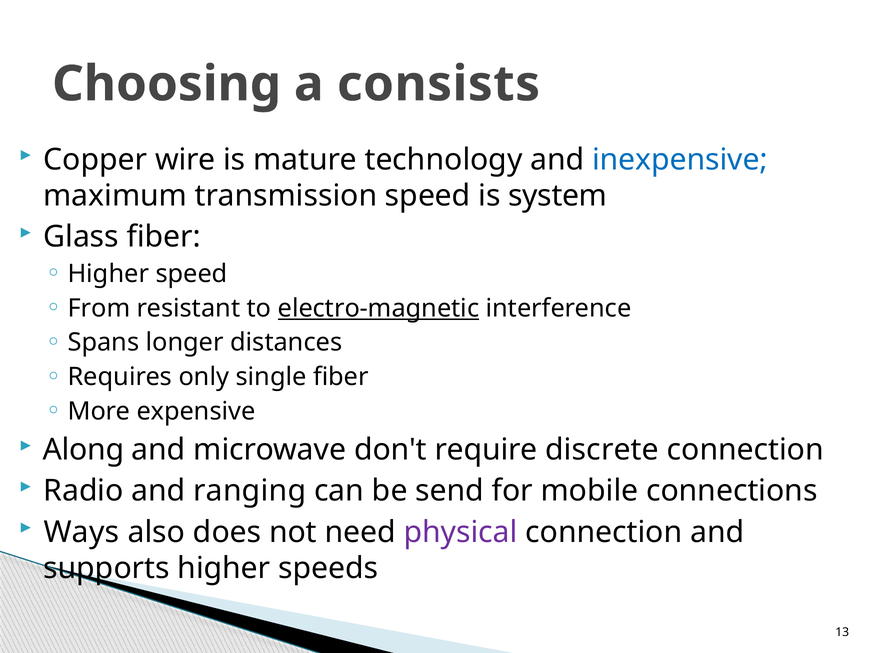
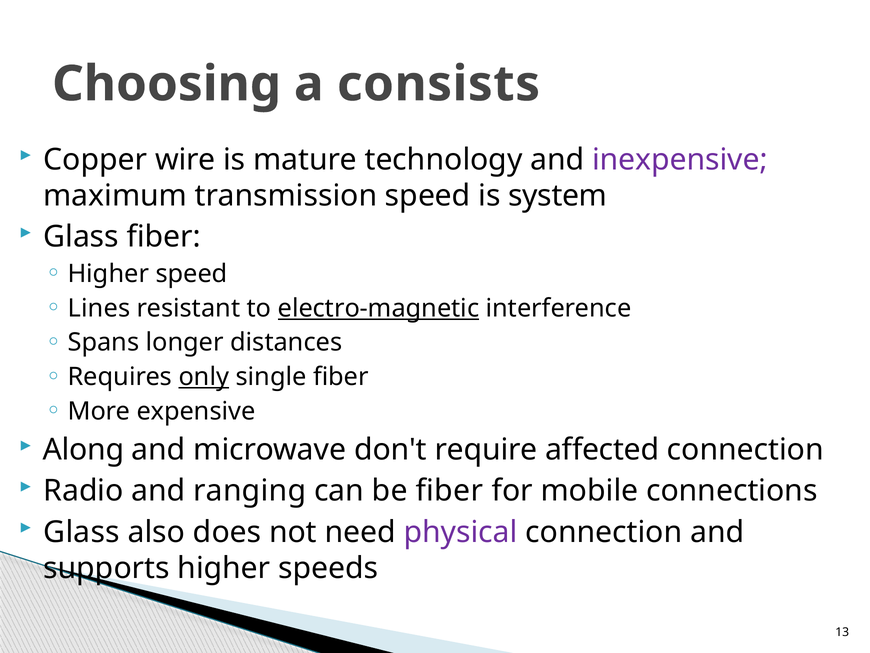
inexpensive colour: blue -> purple
From: From -> Lines
only underline: none -> present
discrete: discrete -> affected
be send: send -> fiber
Ways at (81, 532): Ways -> Glass
